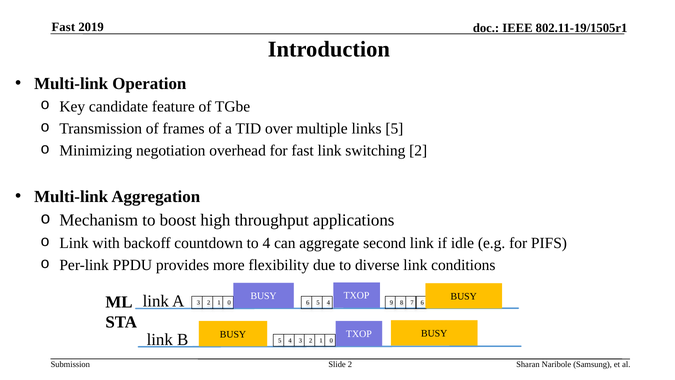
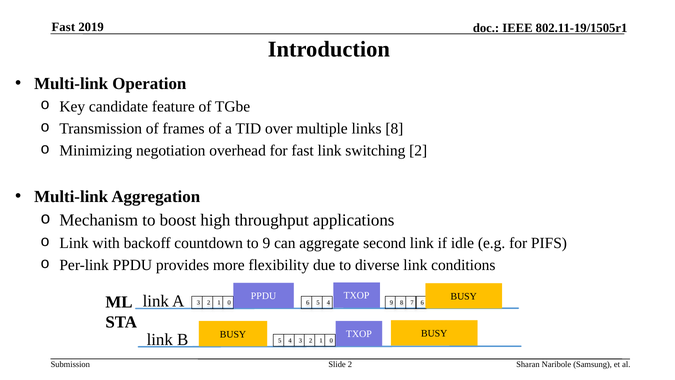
links 5: 5 -> 8
to 4: 4 -> 9
BUSY at (264, 296): BUSY -> PPDU
